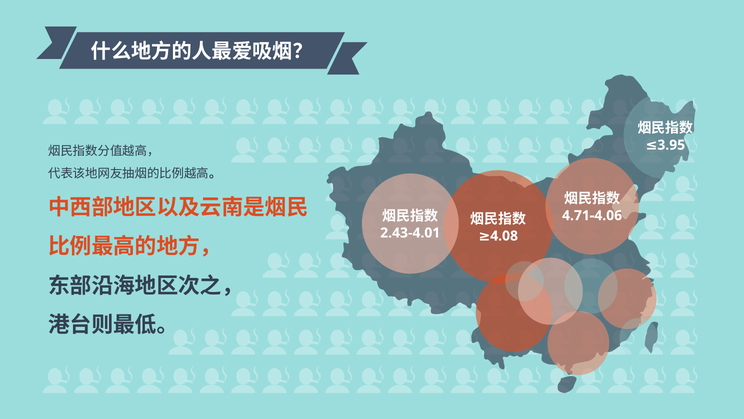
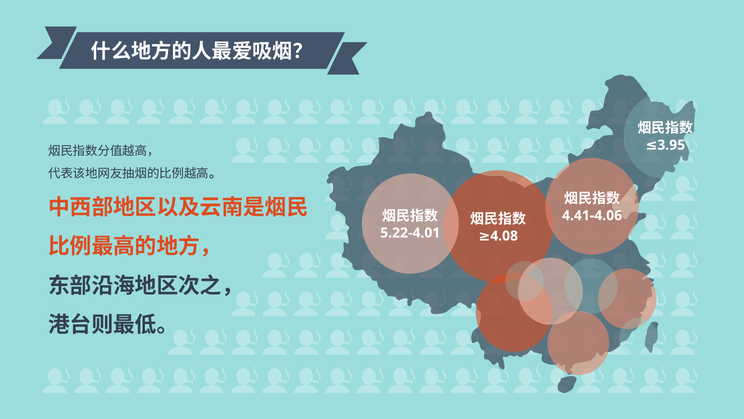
4.71-4.06: 4.71-4.06 -> 4.41-4.06
2.43-4.01: 2.43-4.01 -> 5.22-4.01
